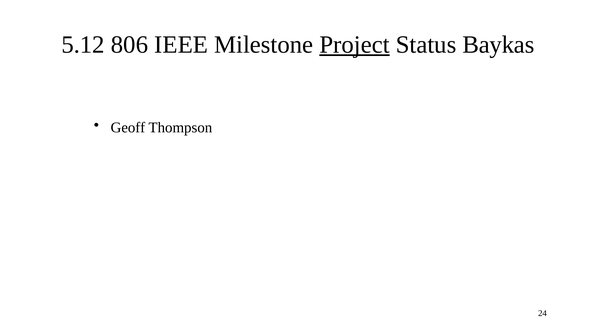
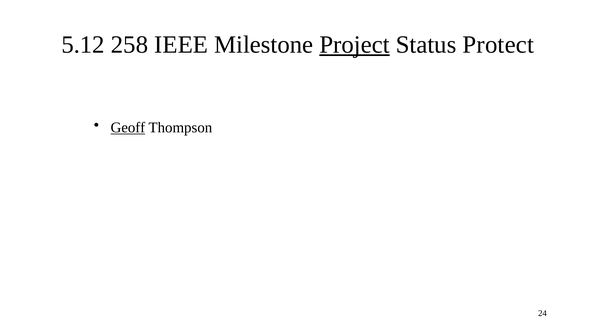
806: 806 -> 258
Baykas: Baykas -> Protect
Geoff underline: none -> present
